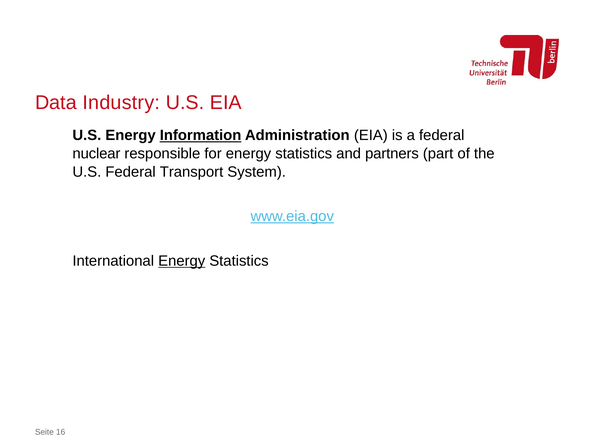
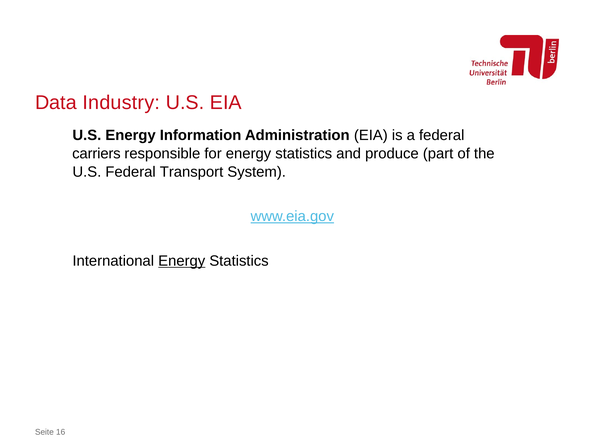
Information underline: present -> none
nuclear: nuclear -> carriers
partners: partners -> produce
